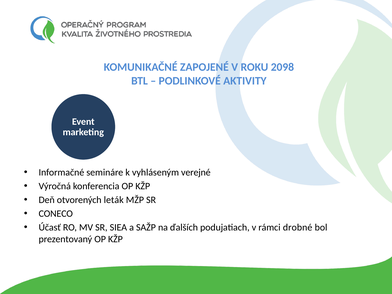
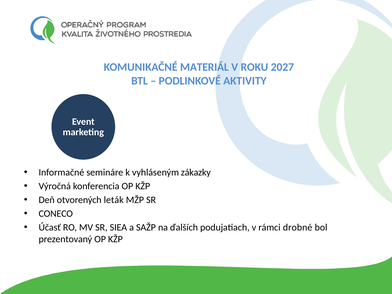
ZAPOJENÉ: ZAPOJENÉ -> MATERIÁL
2098: 2098 -> 2027
verejné: verejné -> zákazky
